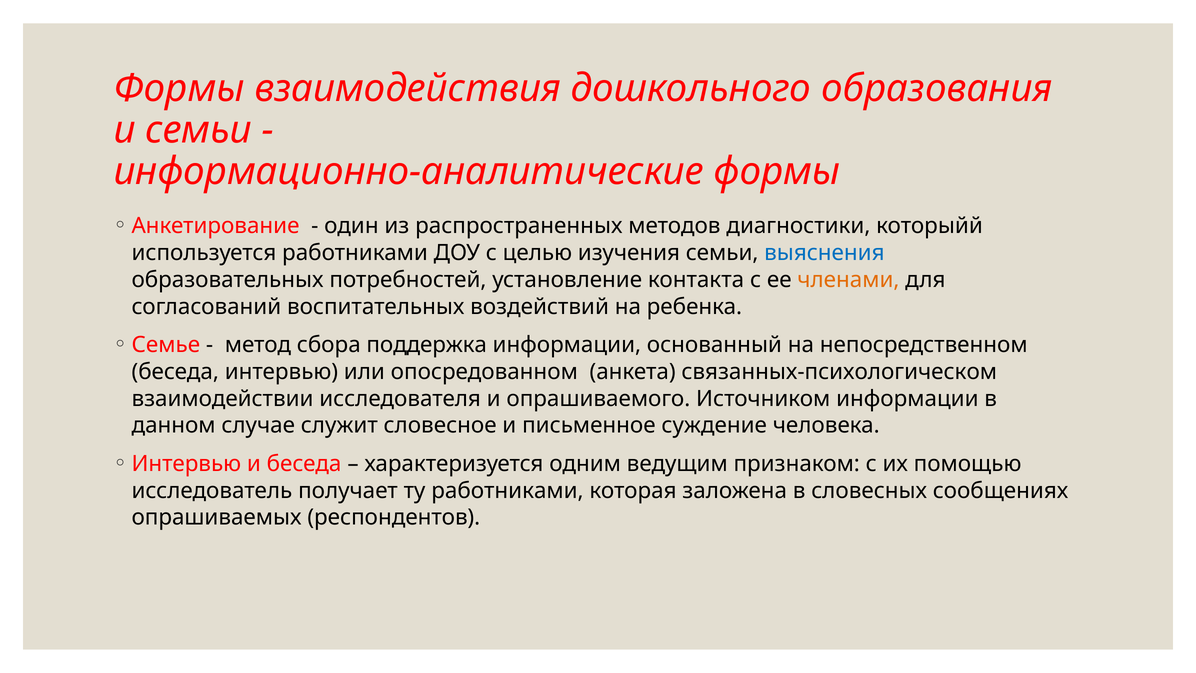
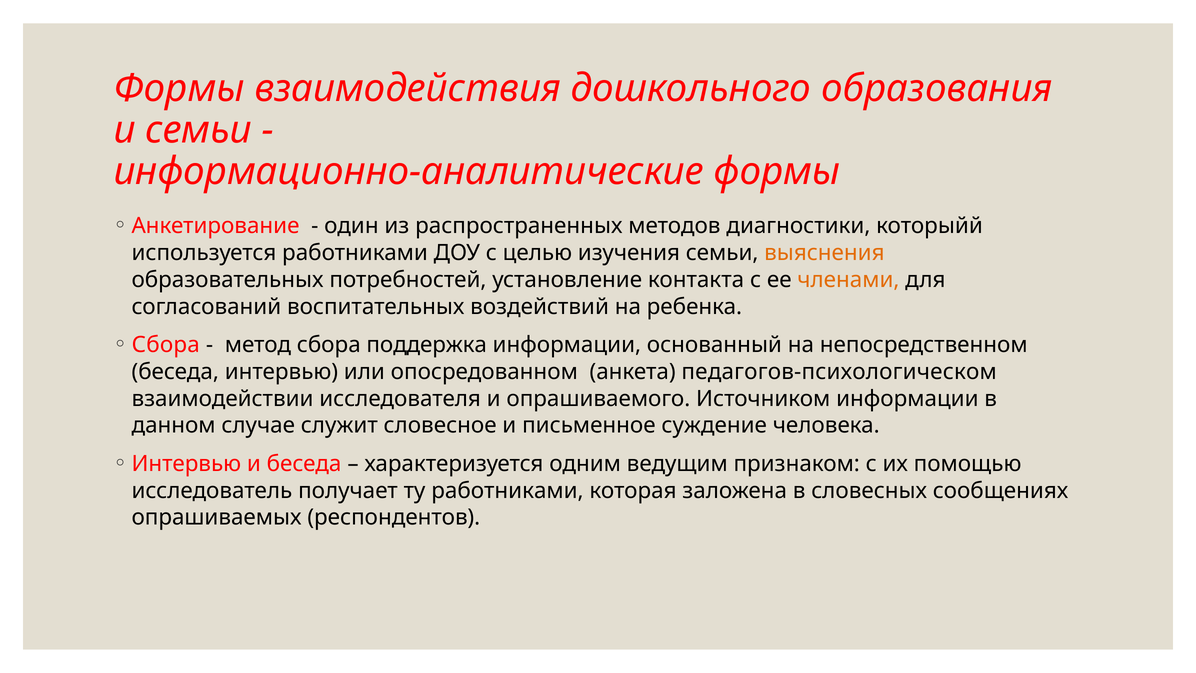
выяснения colour: blue -> orange
Семье at (166, 345): Семье -> Сбора
связанных-психологическом: связанных-психологическом -> педагогов-психологическом
